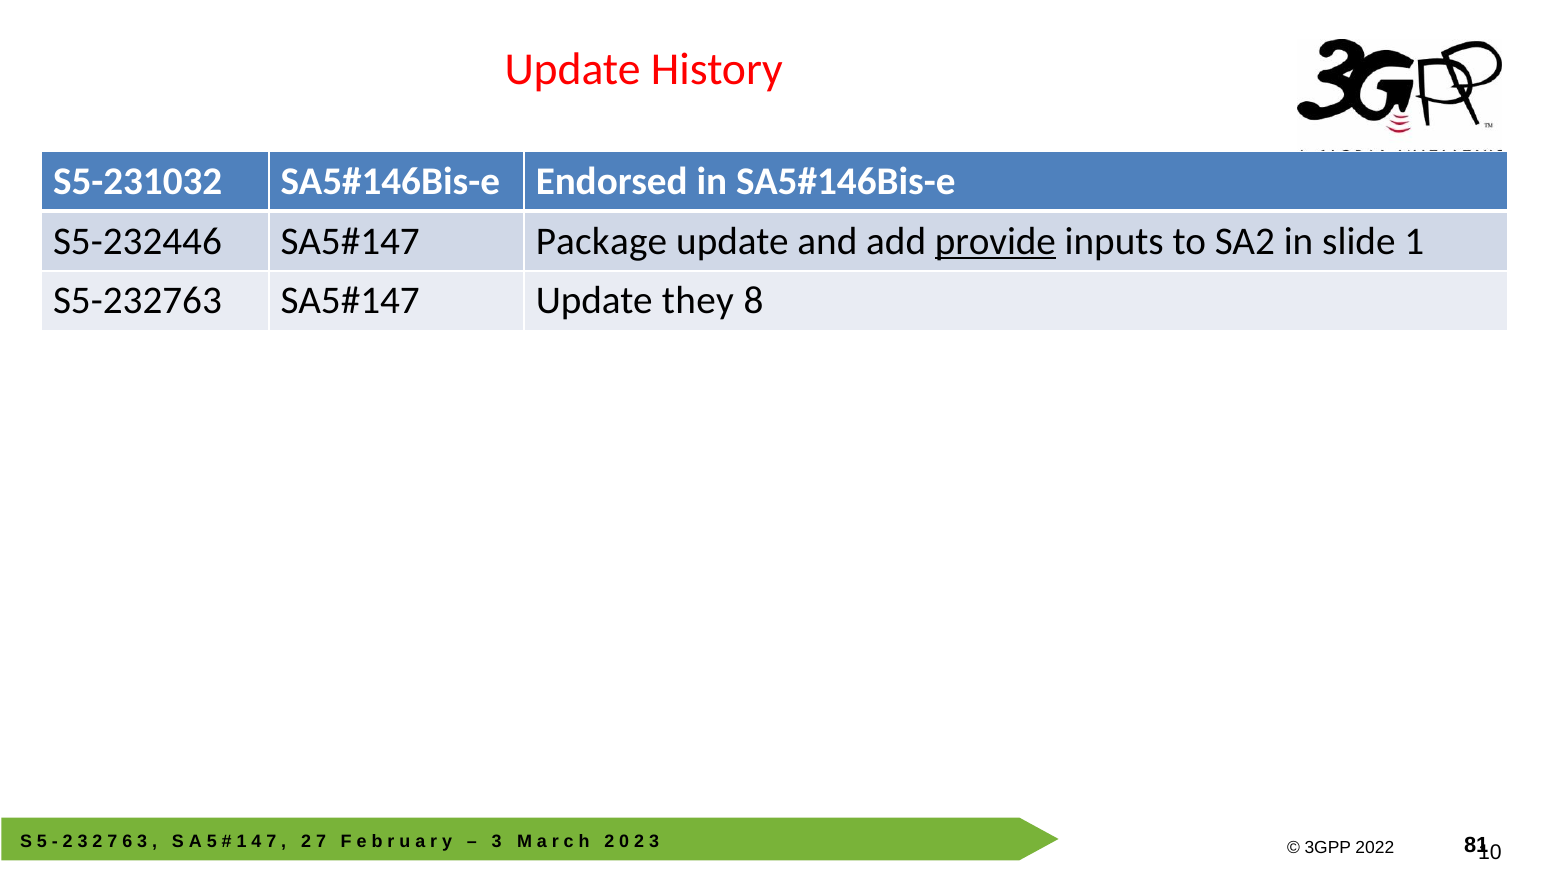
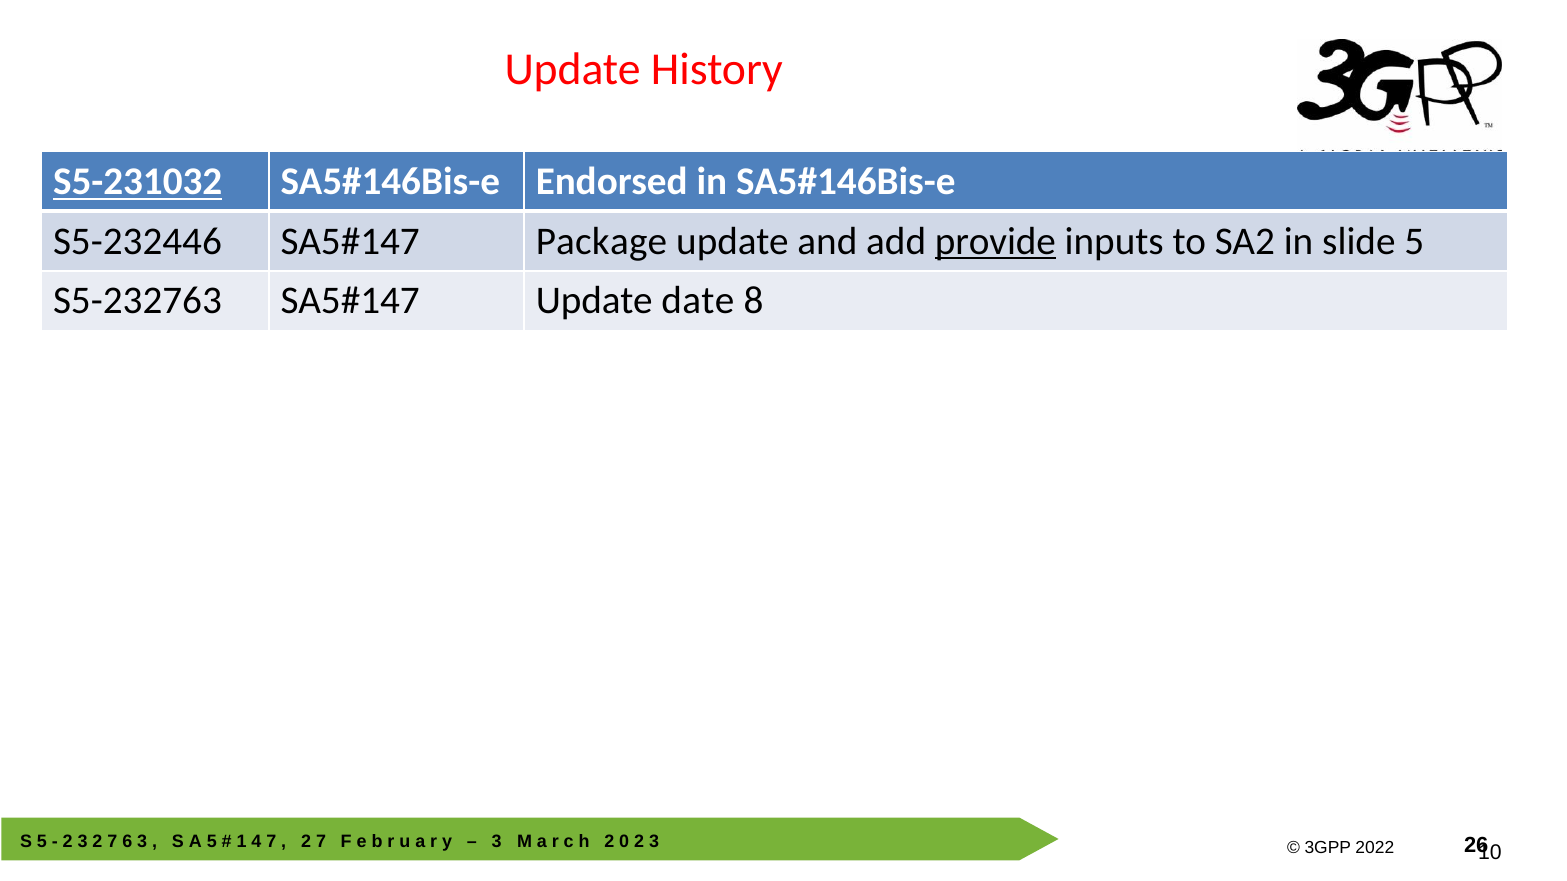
S5-231032 underline: none -> present
slide 1: 1 -> 5
they: they -> date
81: 81 -> 26
